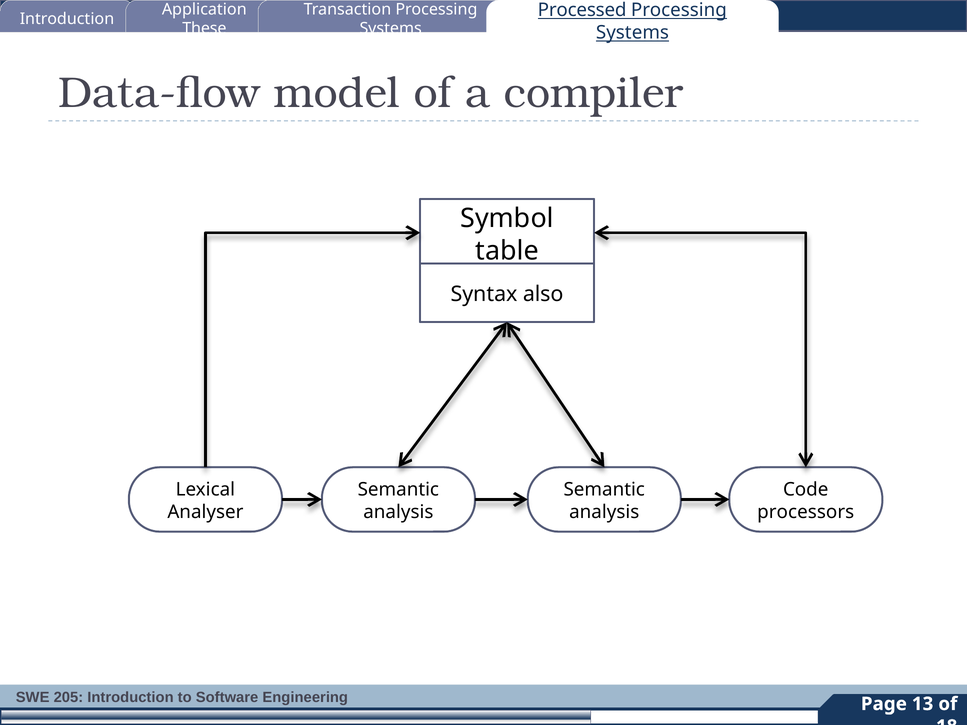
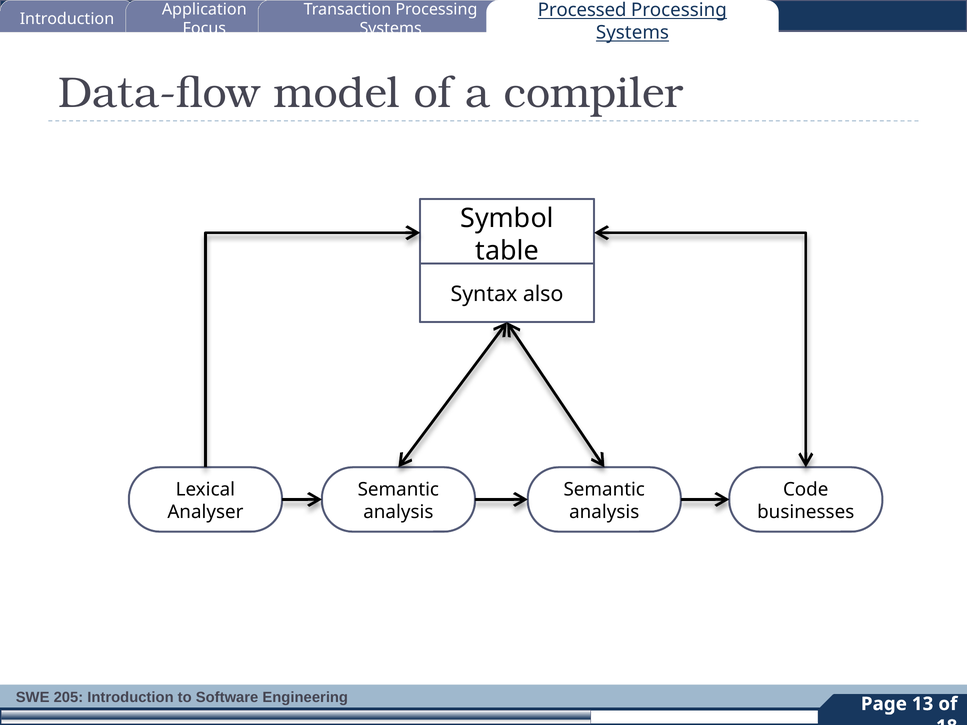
These: These -> Focus
processors: processors -> businesses
